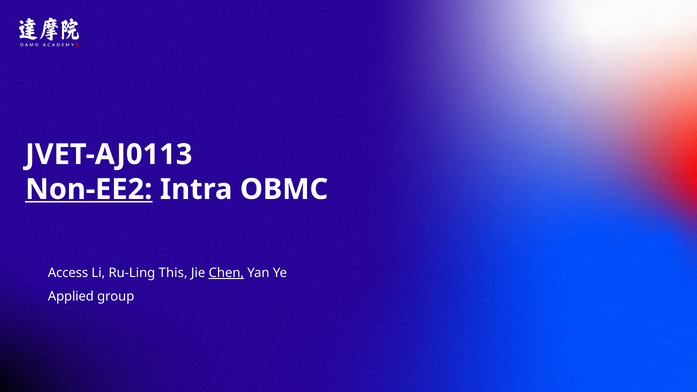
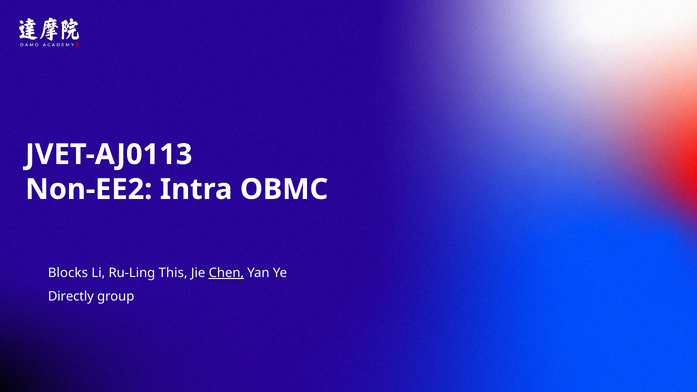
Non-EE2 underline: present -> none
Access: Access -> Blocks
Applied: Applied -> Directly
